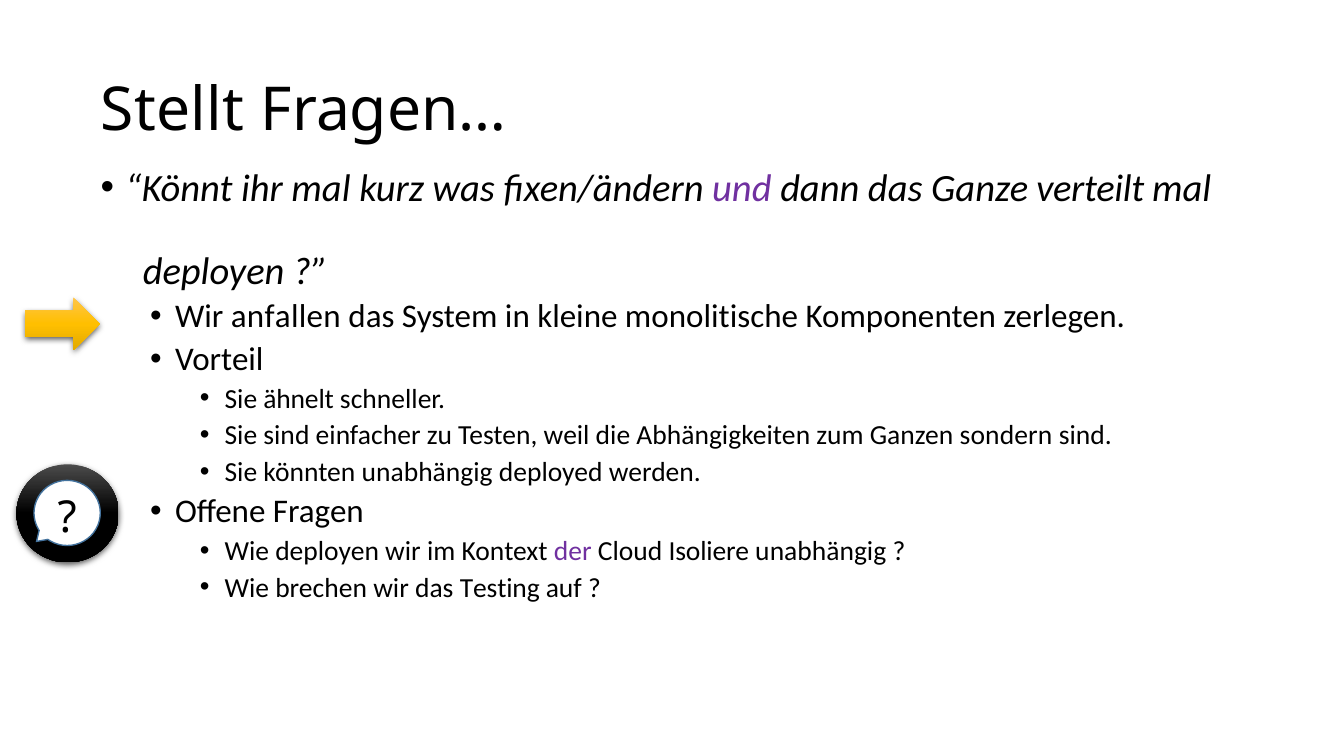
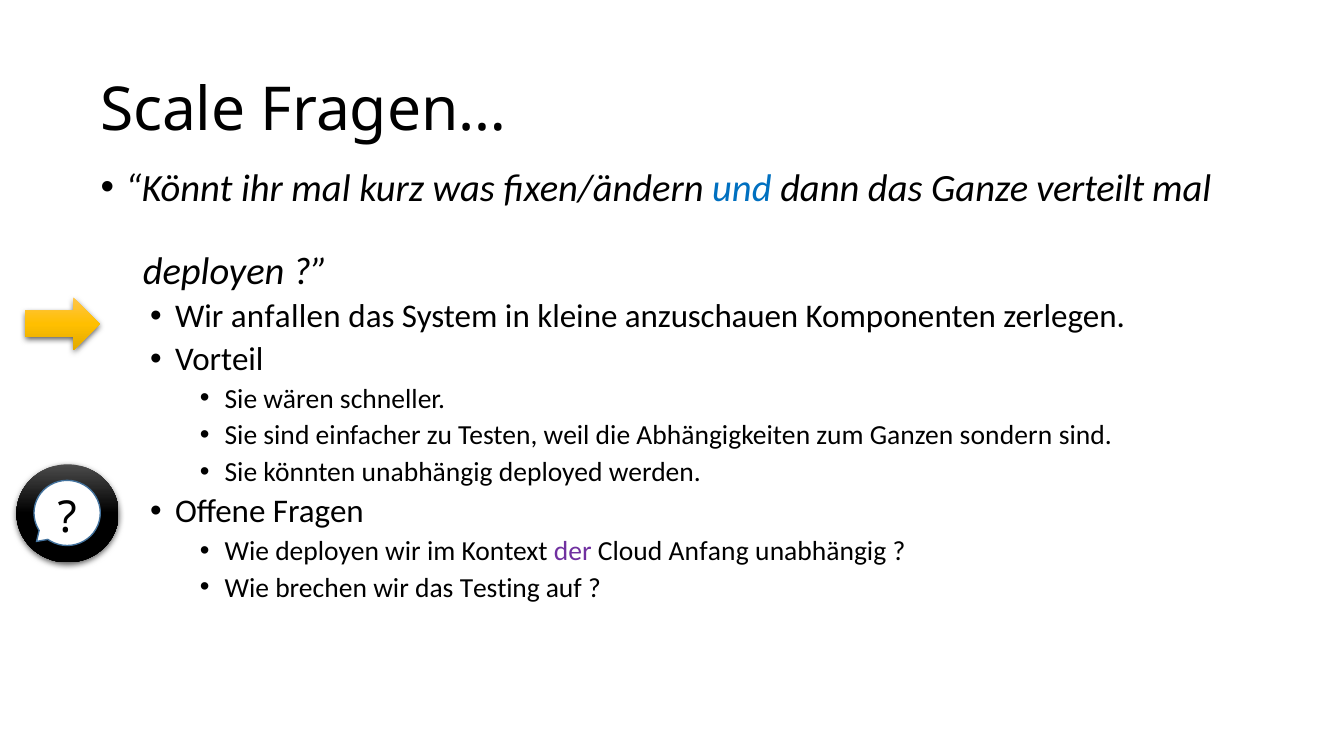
Stellt: Stellt -> Scale
und colour: purple -> blue
monolitische: monolitische -> anzuschauen
ähnelt: ähnelt -> wären
Isoliere: Isoliere -> Anfang
